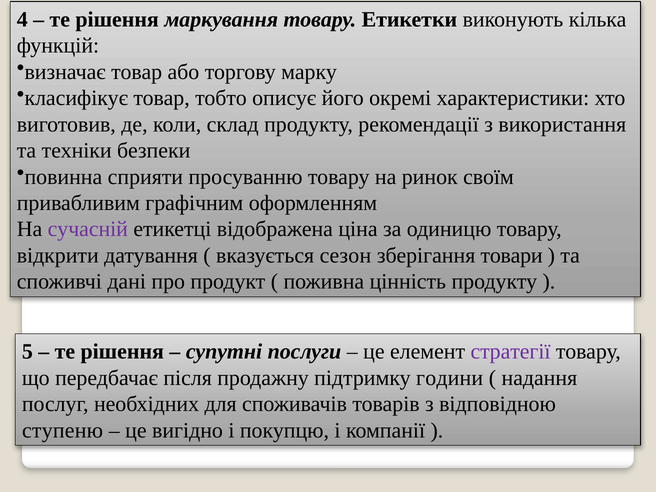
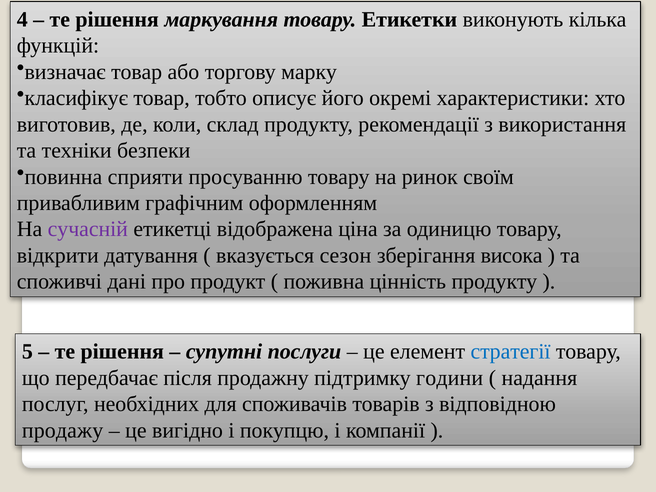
товари: товари -> висока
стратегії colour: purple -> blue
ступеню: ступеню -> продажу
